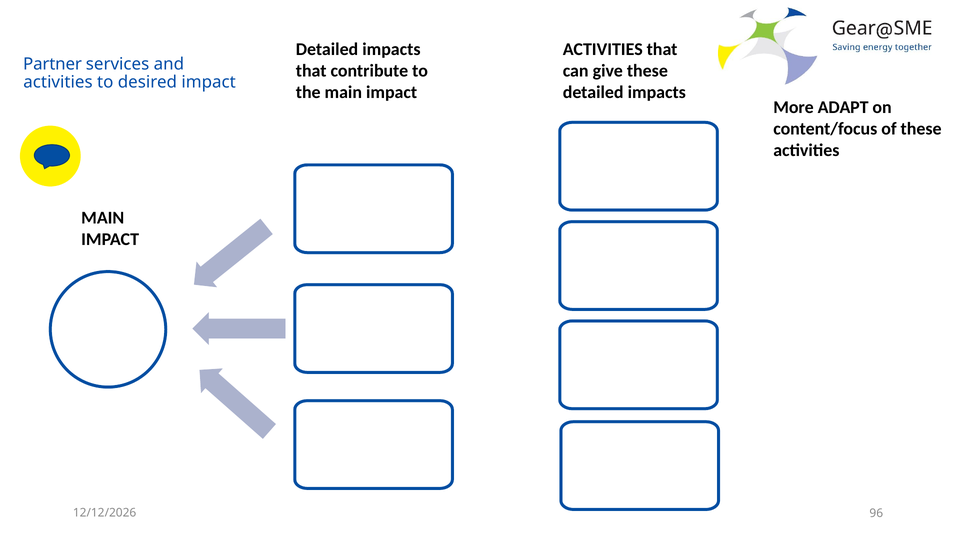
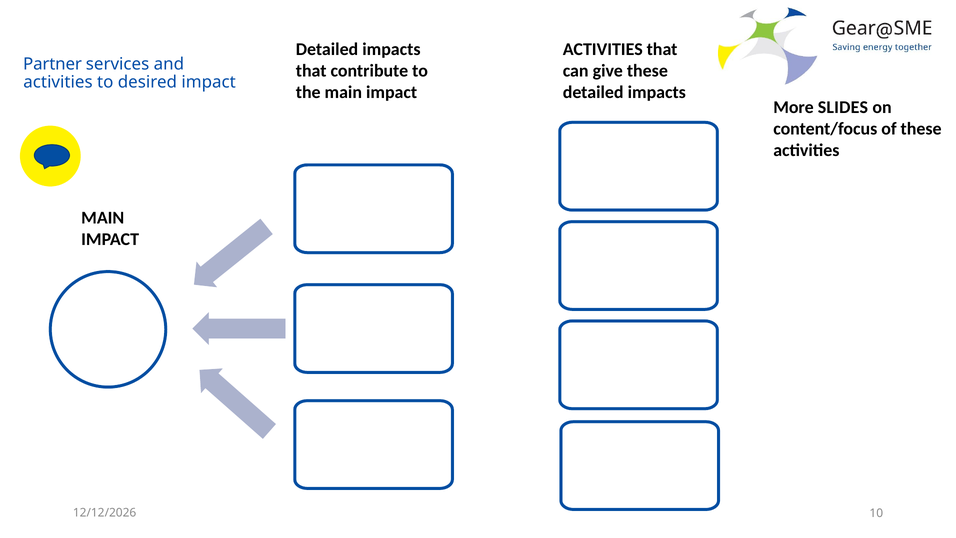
ADAPT: ADAPT -> SLIDES
96: 96 -> 10
